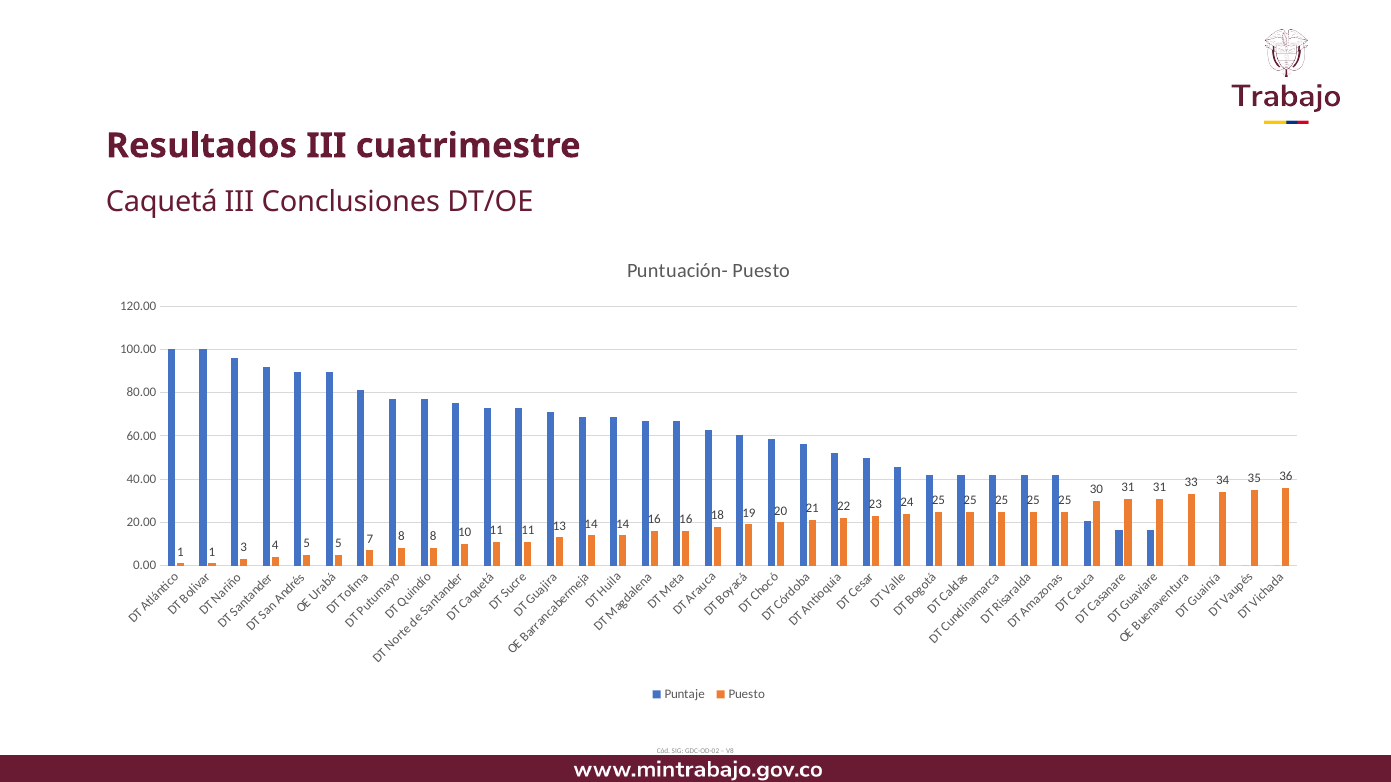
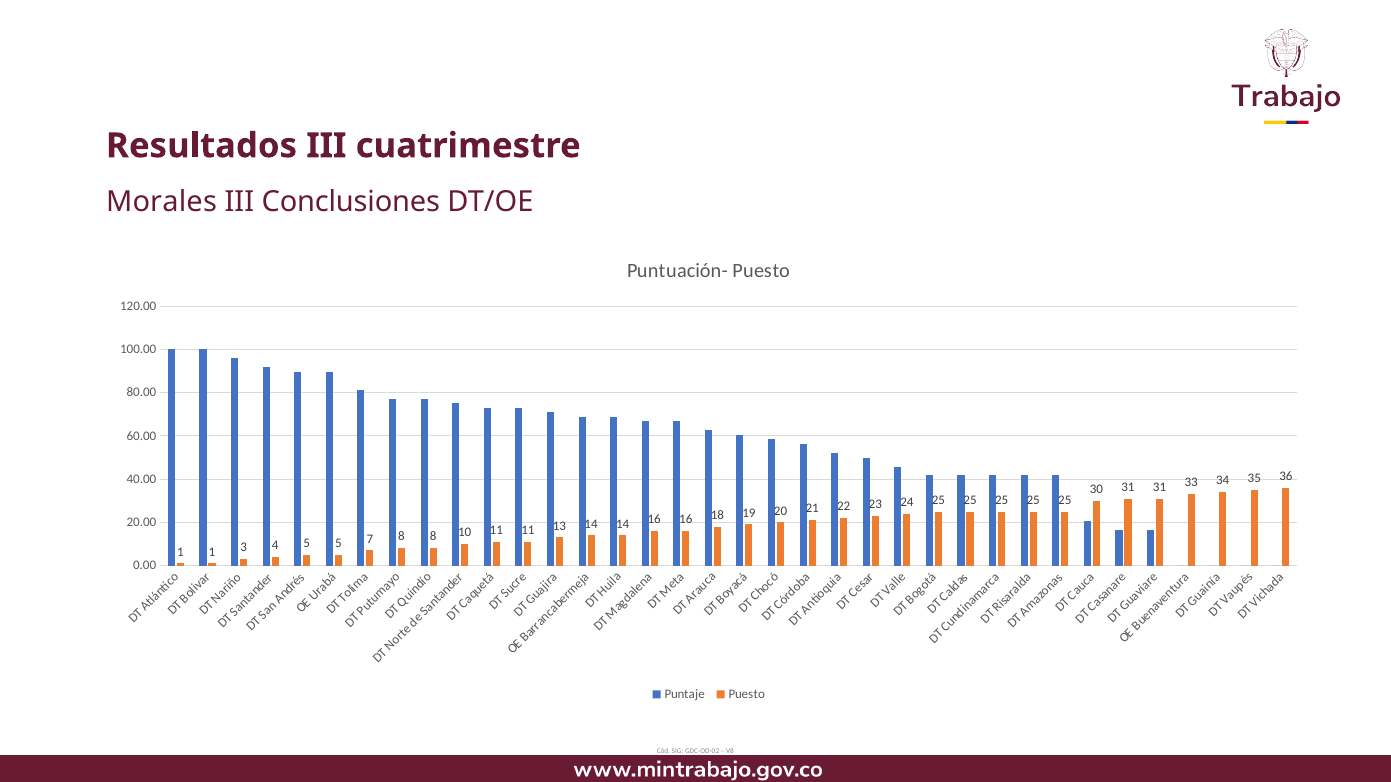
Caquetá: Caquetá -> Morales
